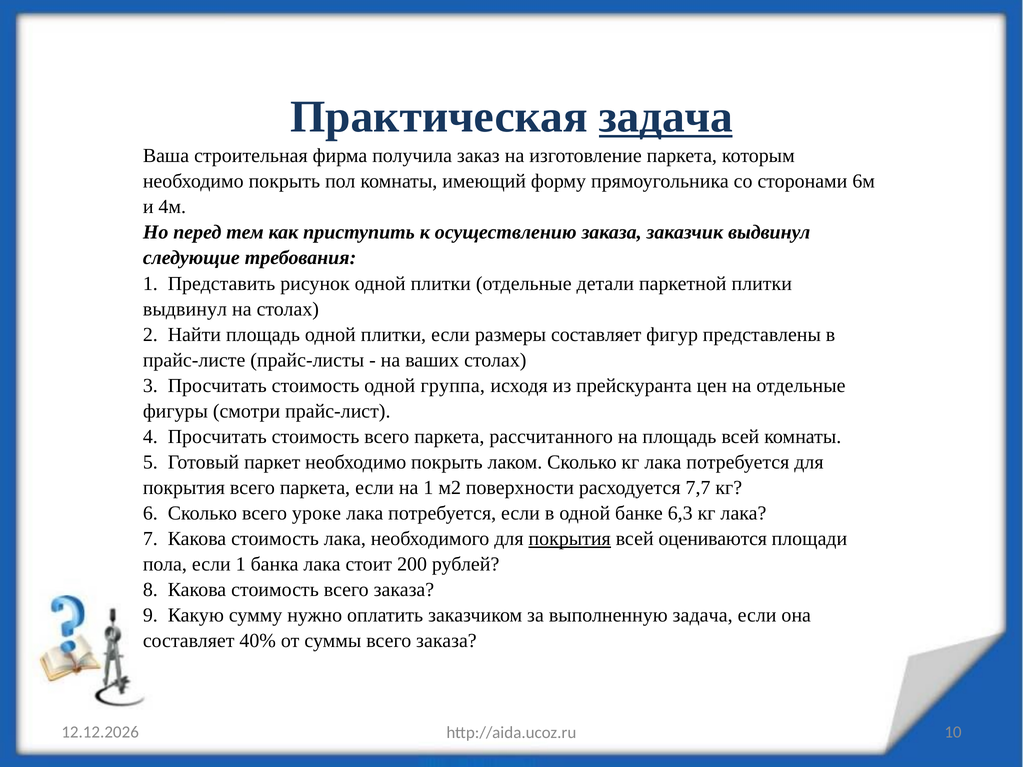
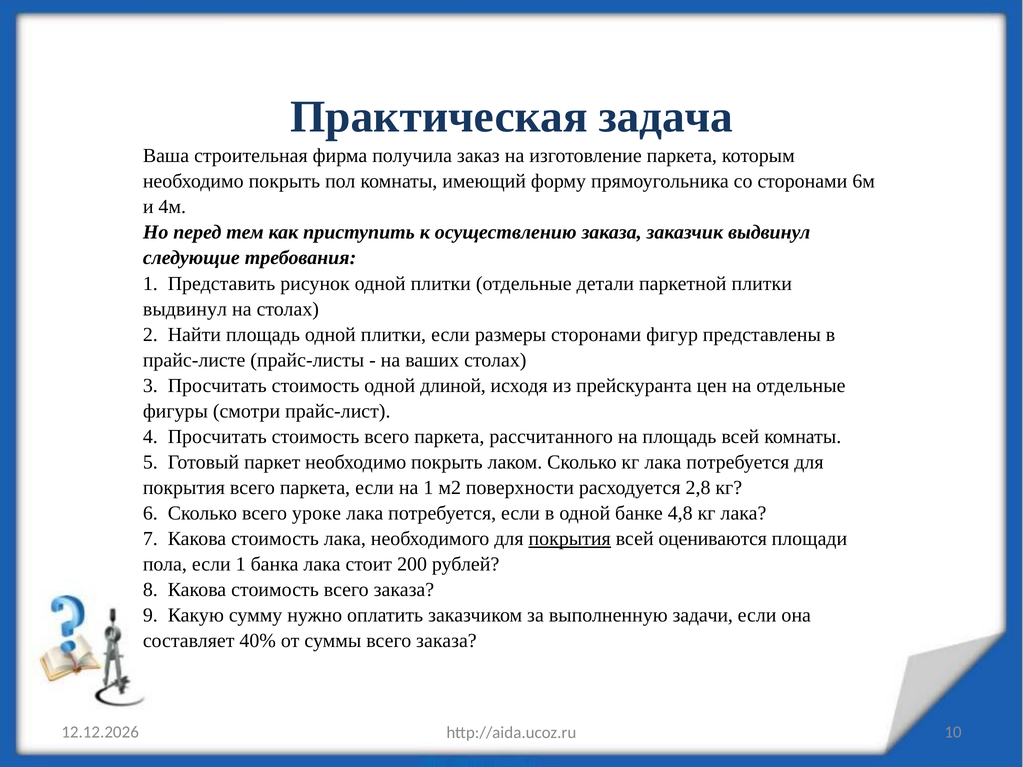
задача at (666, 117) underline: present -> none
размеры составляет: составляет -> сторонами
группа: группа -> длиной
7,7: 7,7 -> 2,8
6,3: 6,3 -> 4,8
выполненную задача: задача -> задачи
